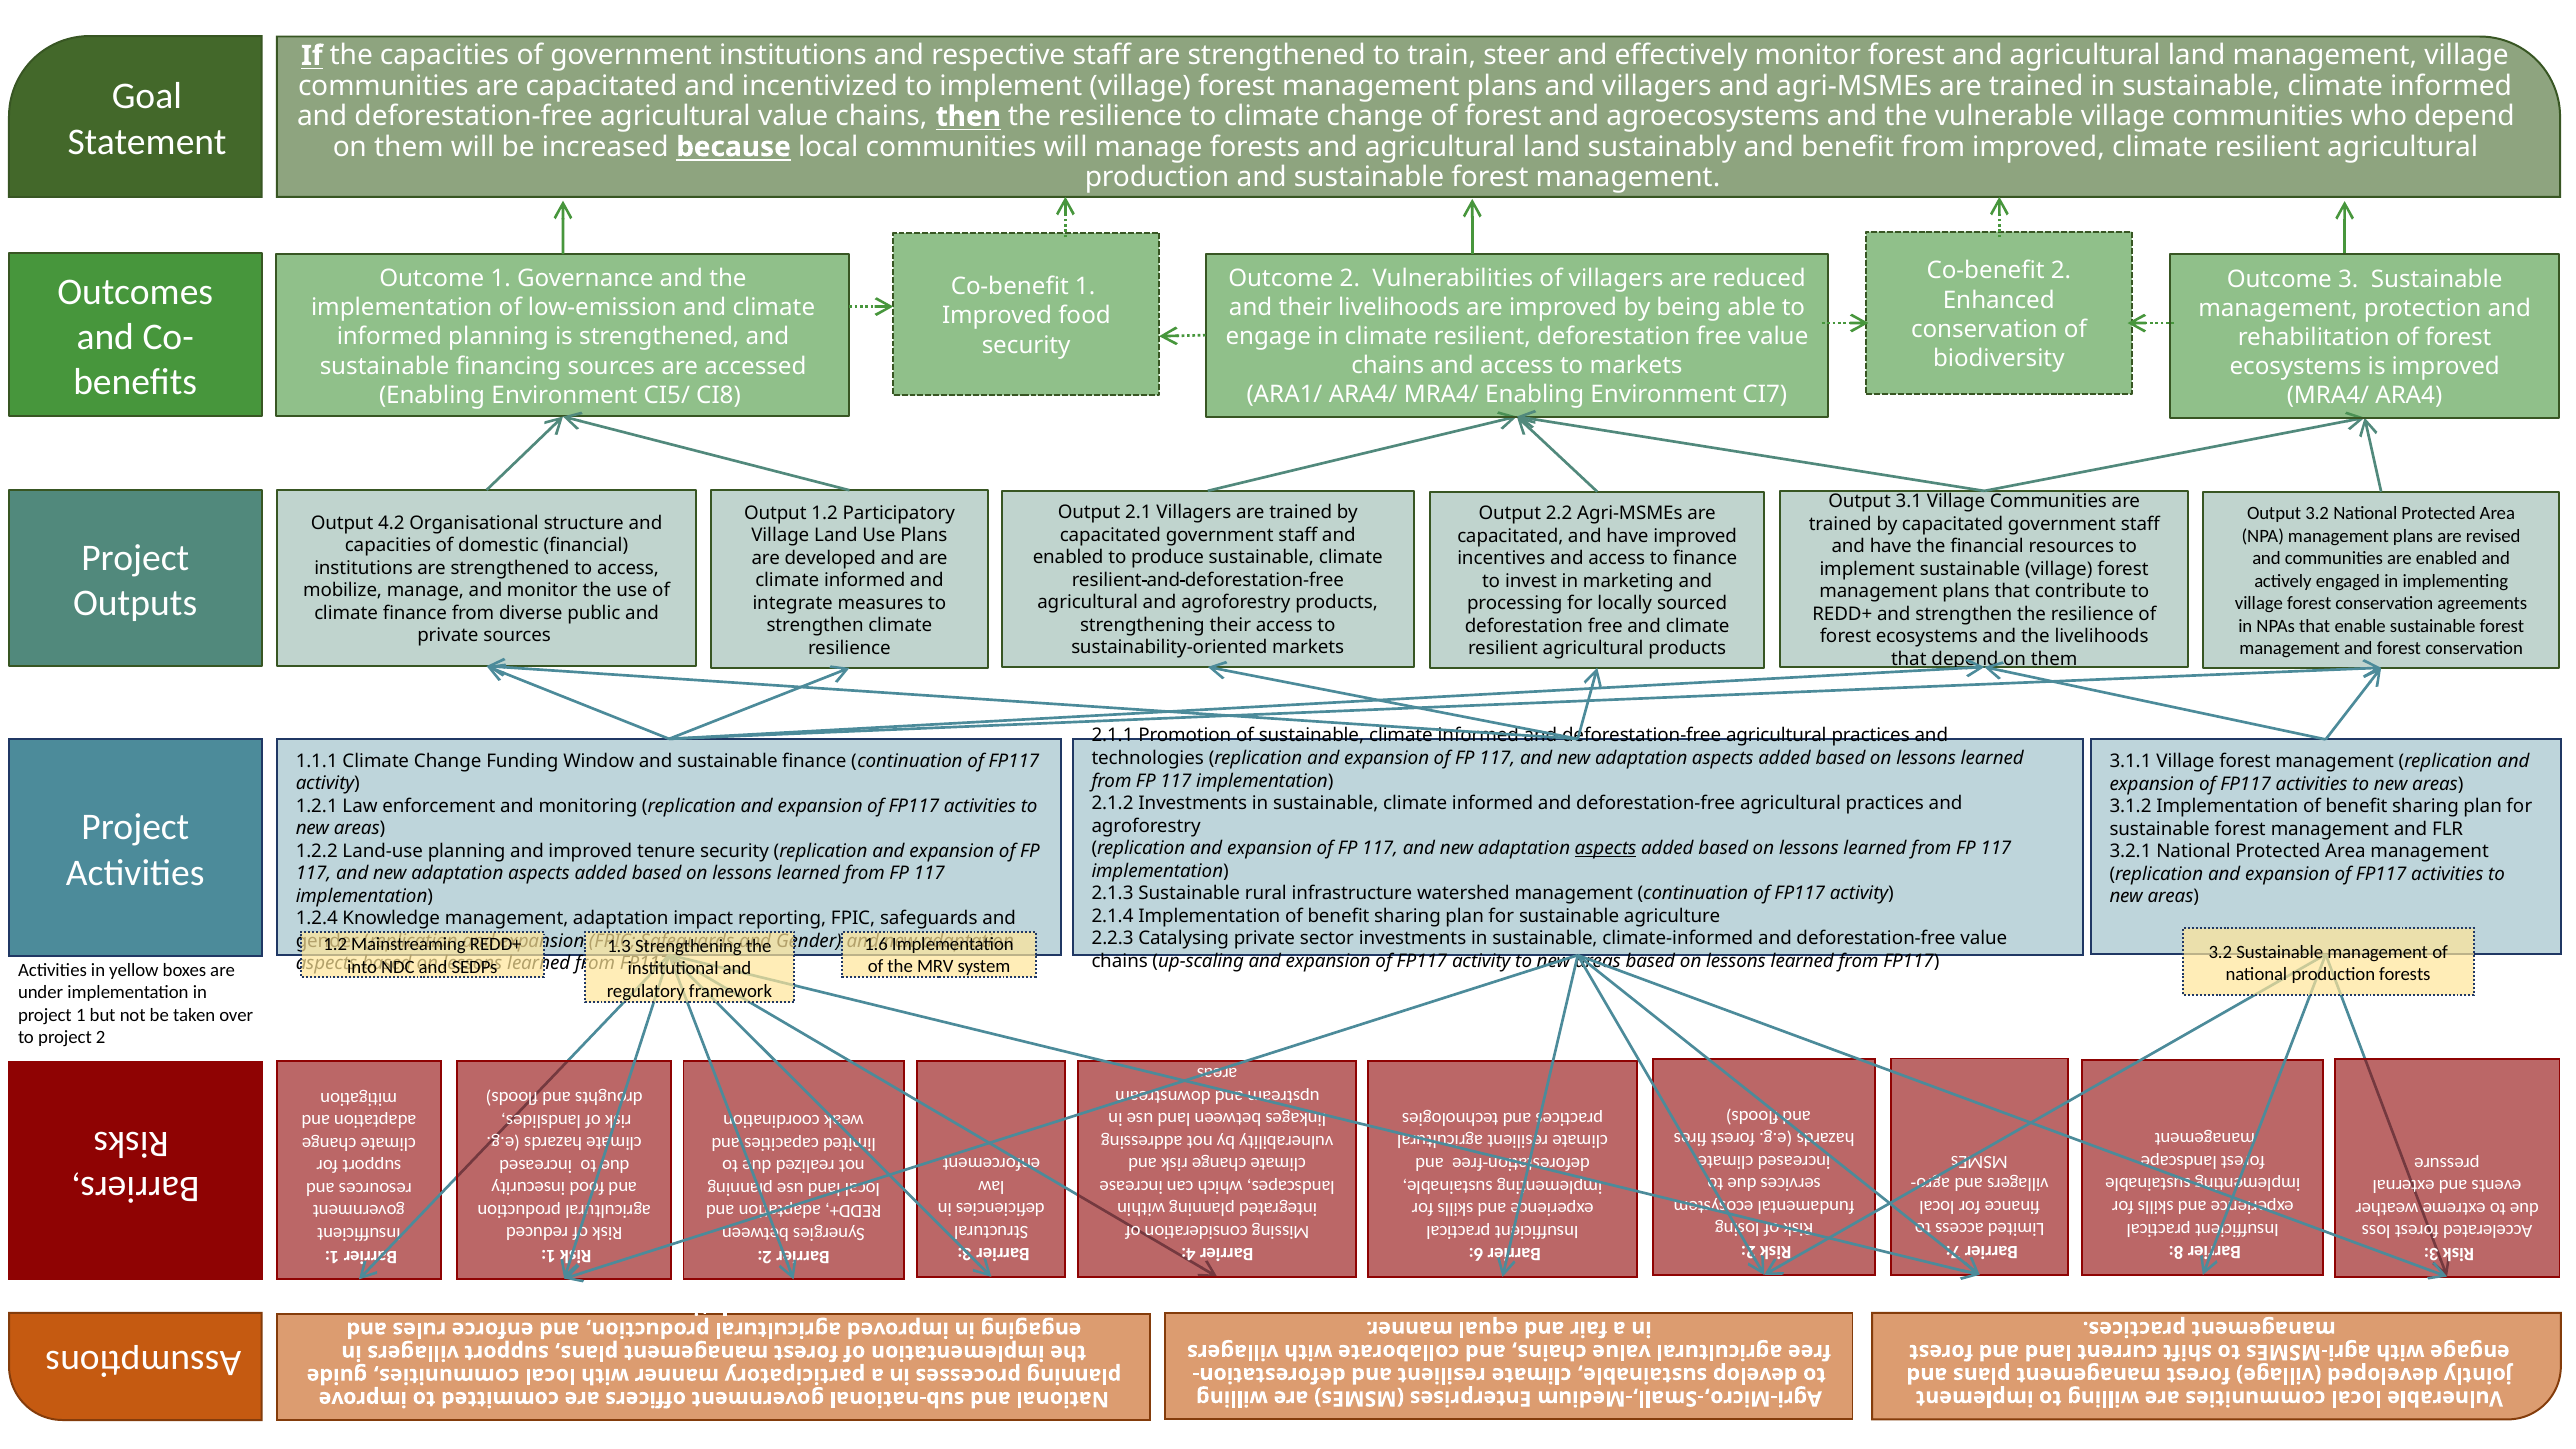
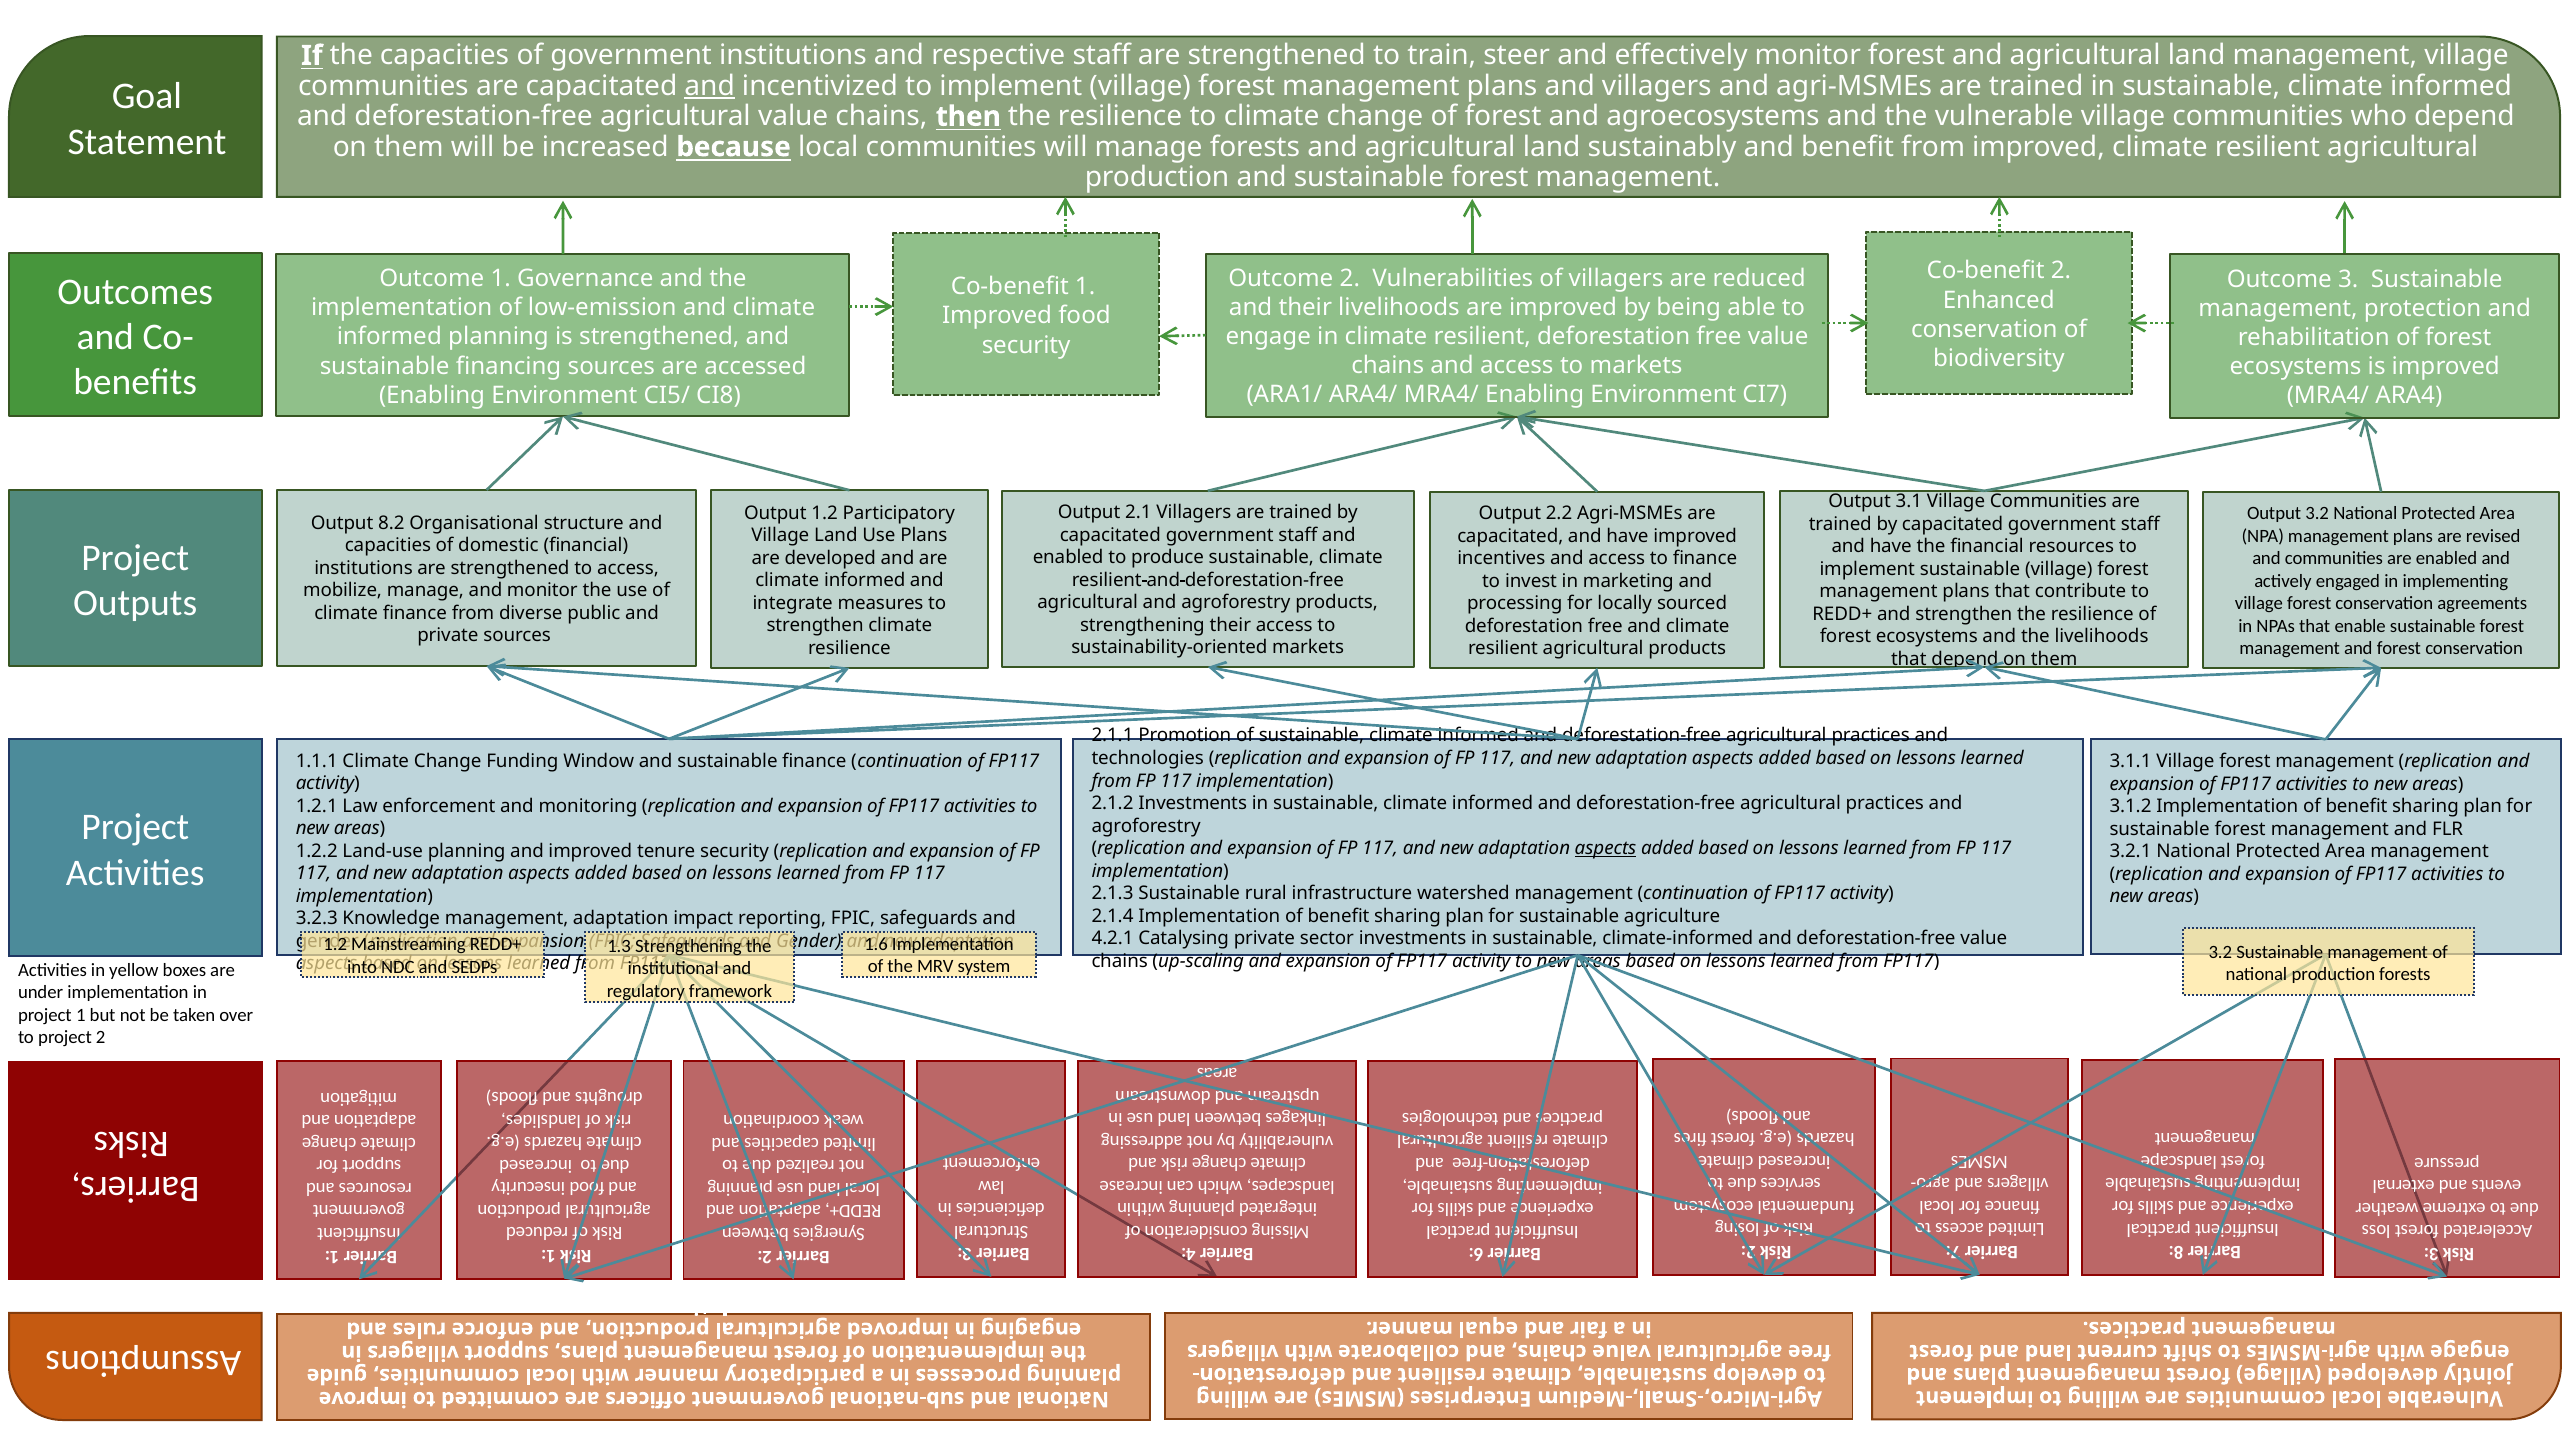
and at (710, 86) underline: none -> present
4.2: 4.2 -> 8.2
1.2.4: 1.2.4 -> 3.2.3
2.2.3: 2.2.3 -> 4.2.1
